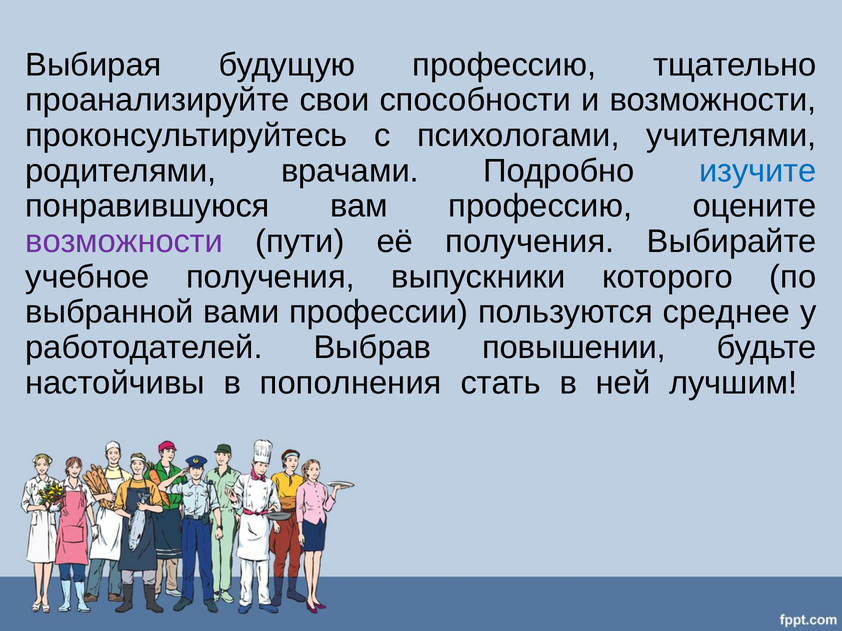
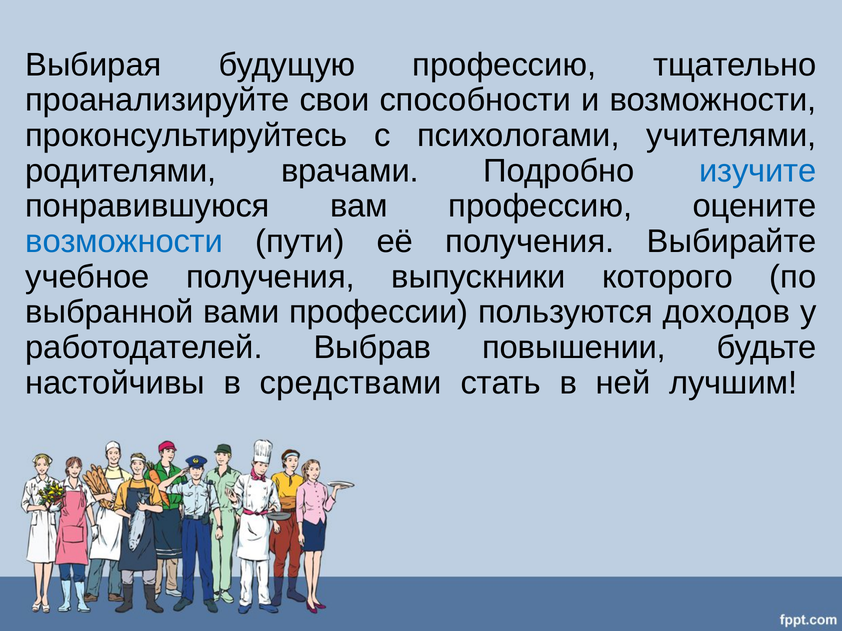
возможности at (124, 242) colour: purple -> blue
среднее: среднее -> доходов
пополнения: пополнения -> средствами
